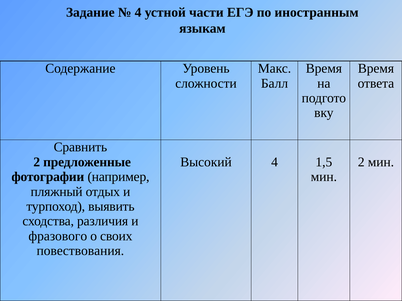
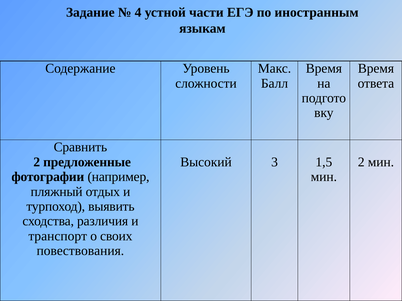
Высокий 4: 4 -> 3
фразового: фразового -> транспорт
